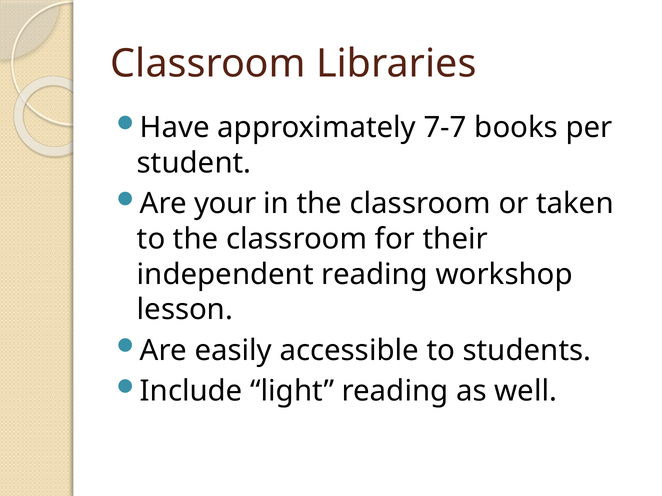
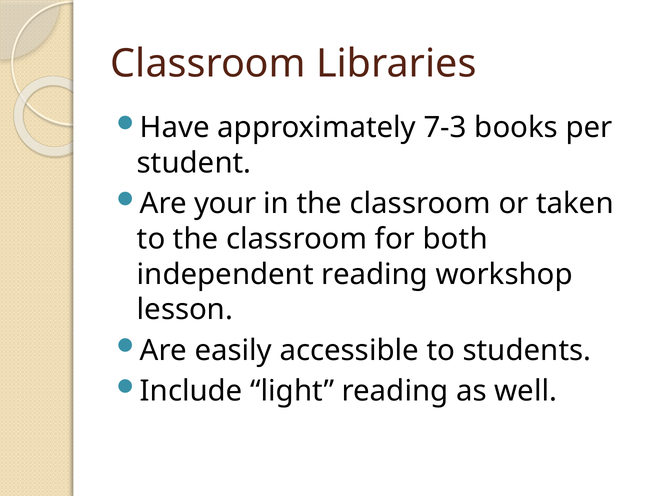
7-7: 7-7 -> 7-3
their: their -> both
